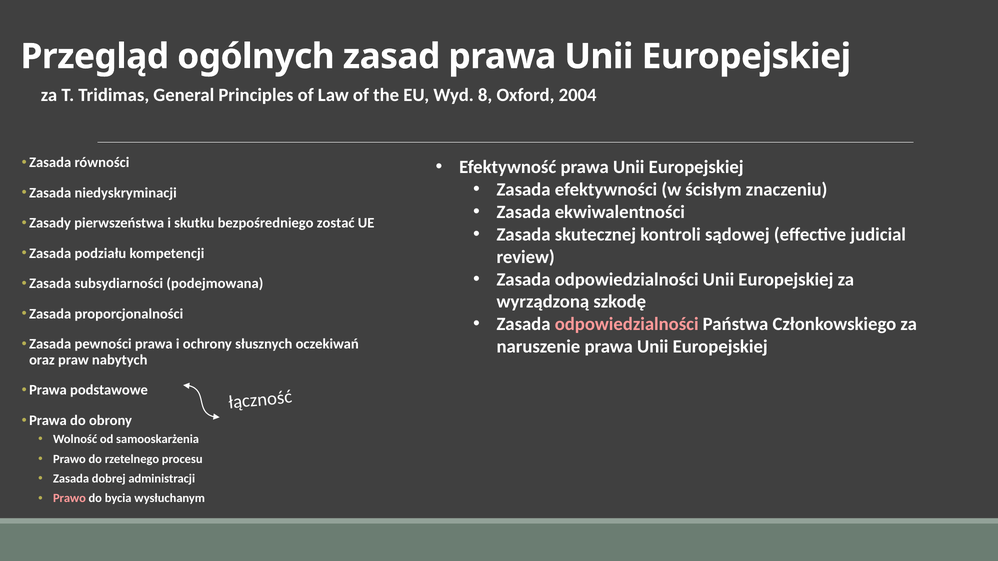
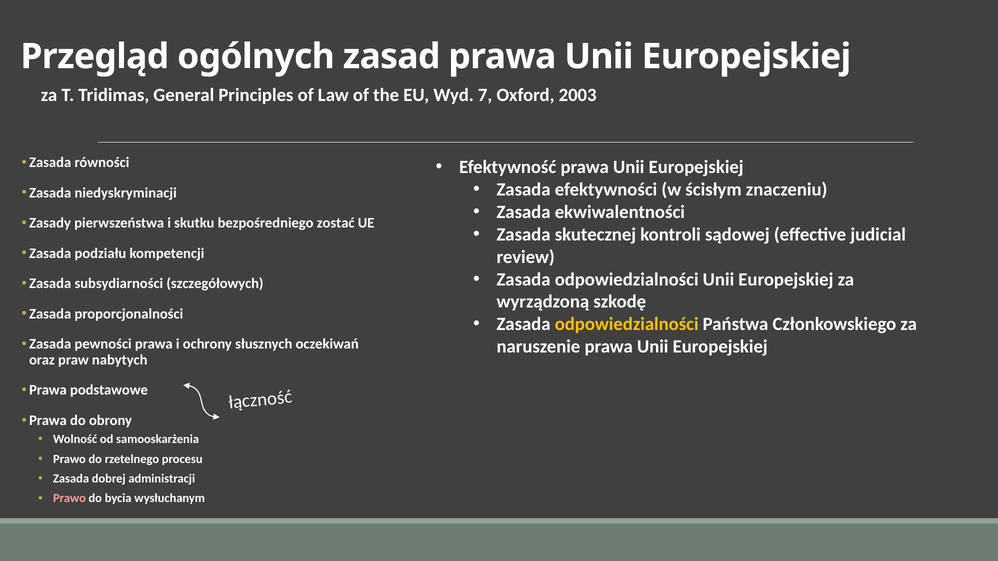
8: 8 -> 7
2004: 2004 -> 2003
podejmowana: podejmowana -> szczegółowych
odpowiedzialności at (627, 324) colour: pink -> yellow
